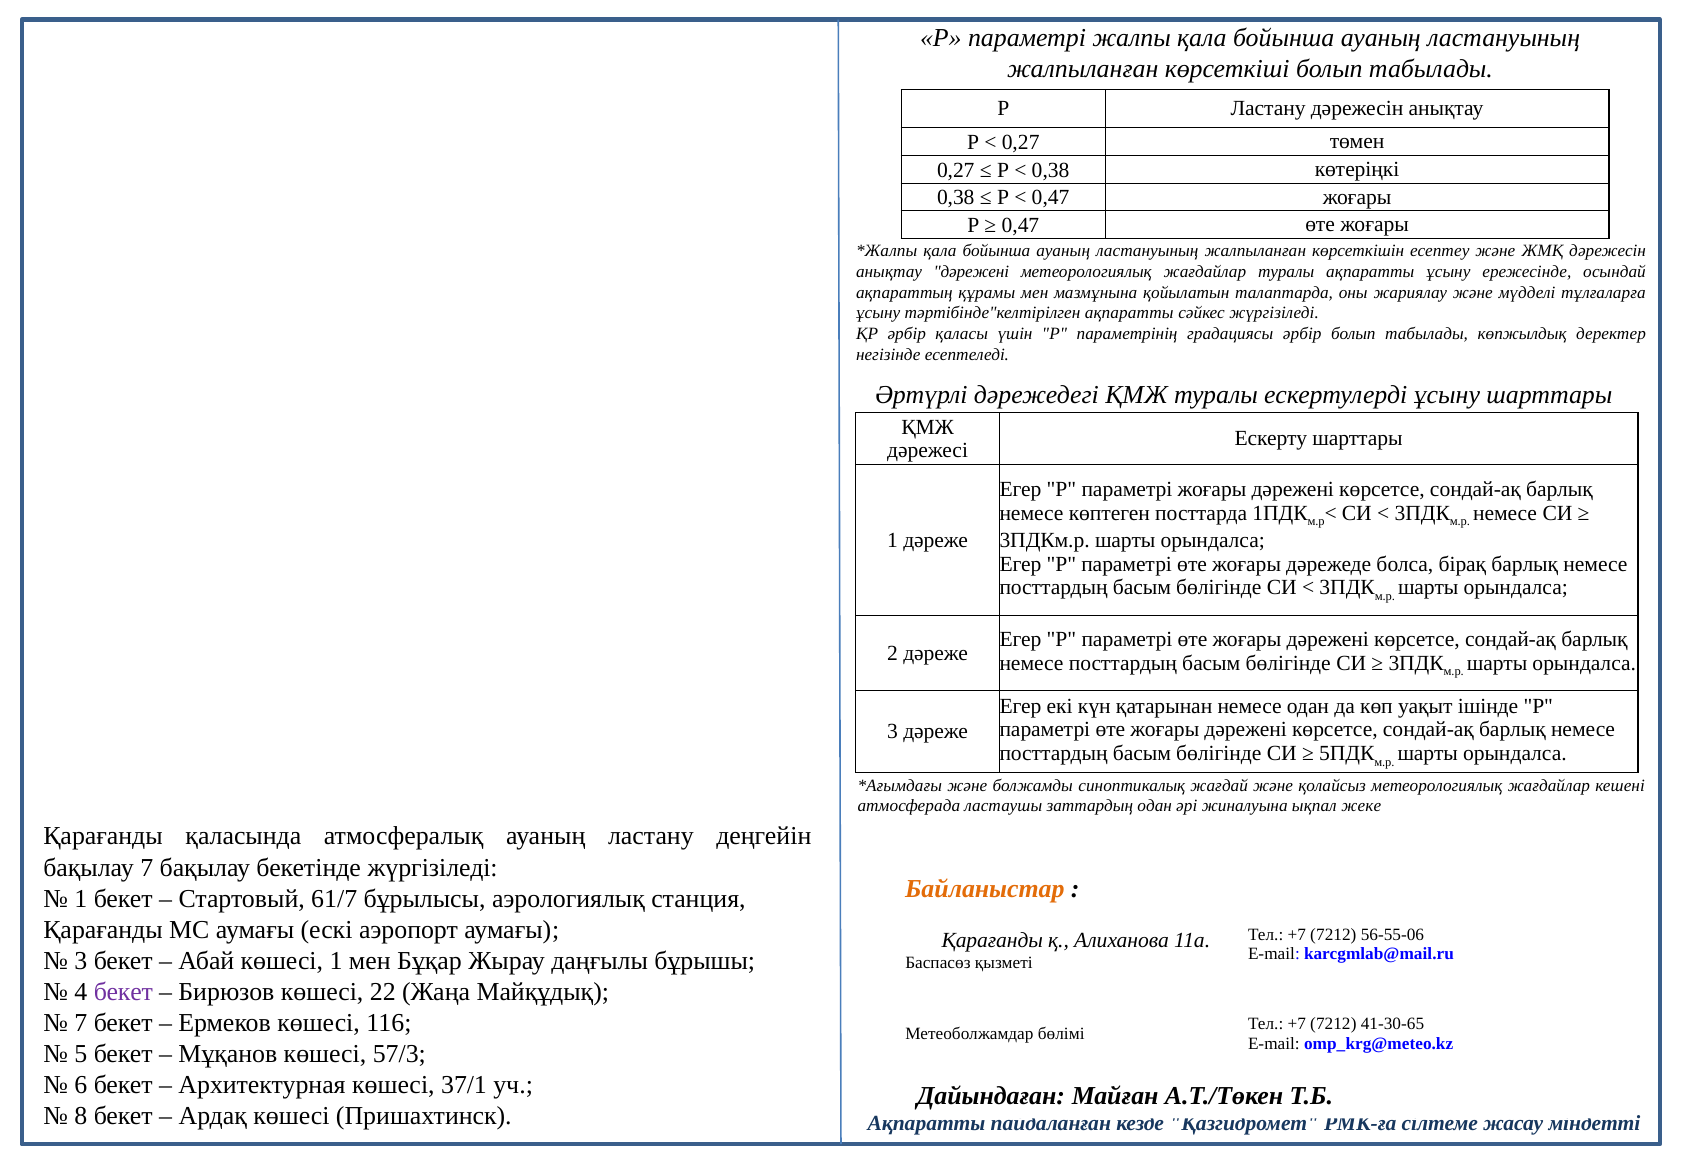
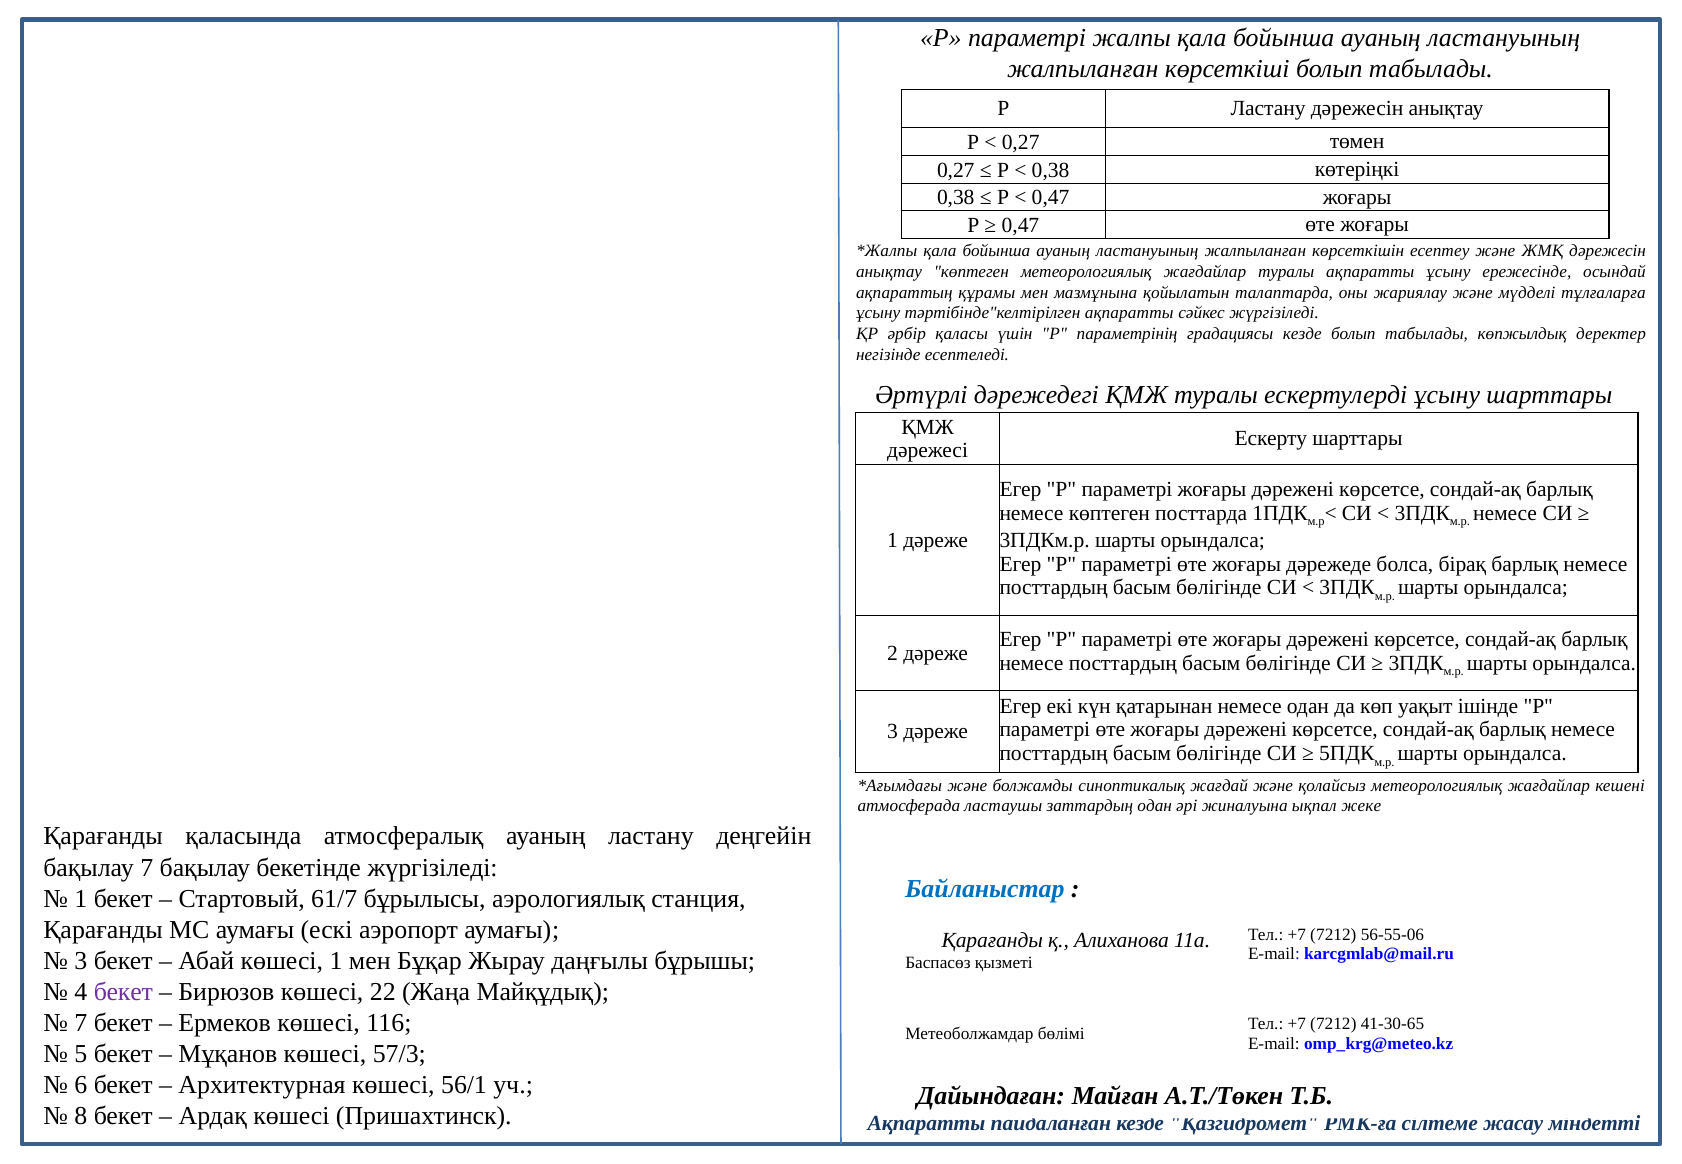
анықтау дәрежені: дәрежені -> көптеген
градациясы әрбір: әрбір -> кезде
Байланыстар colour: orange -> blue
37/1: 37/1 -> 56/1
